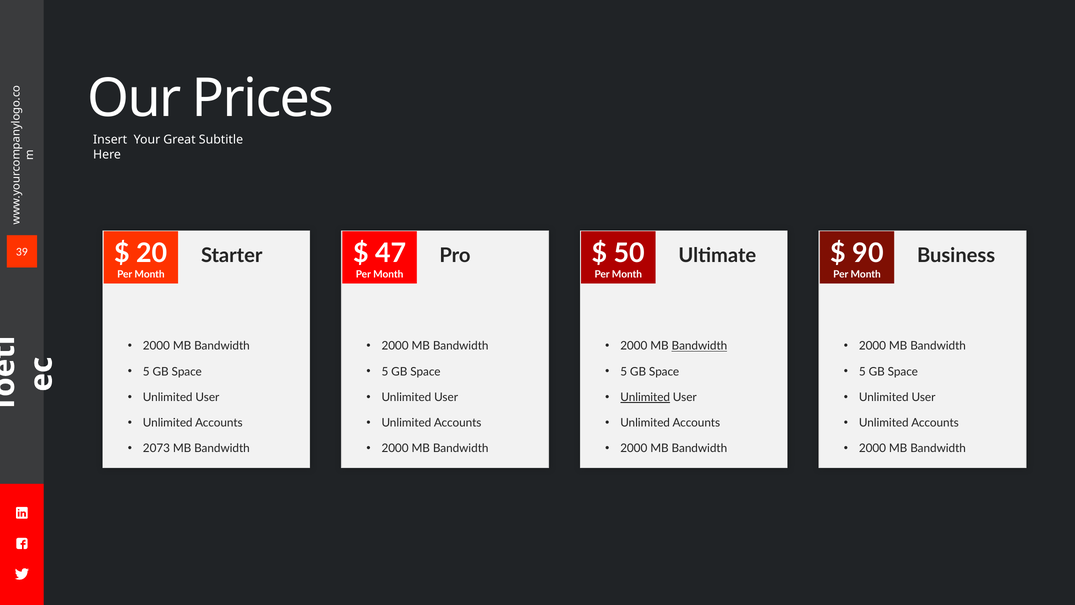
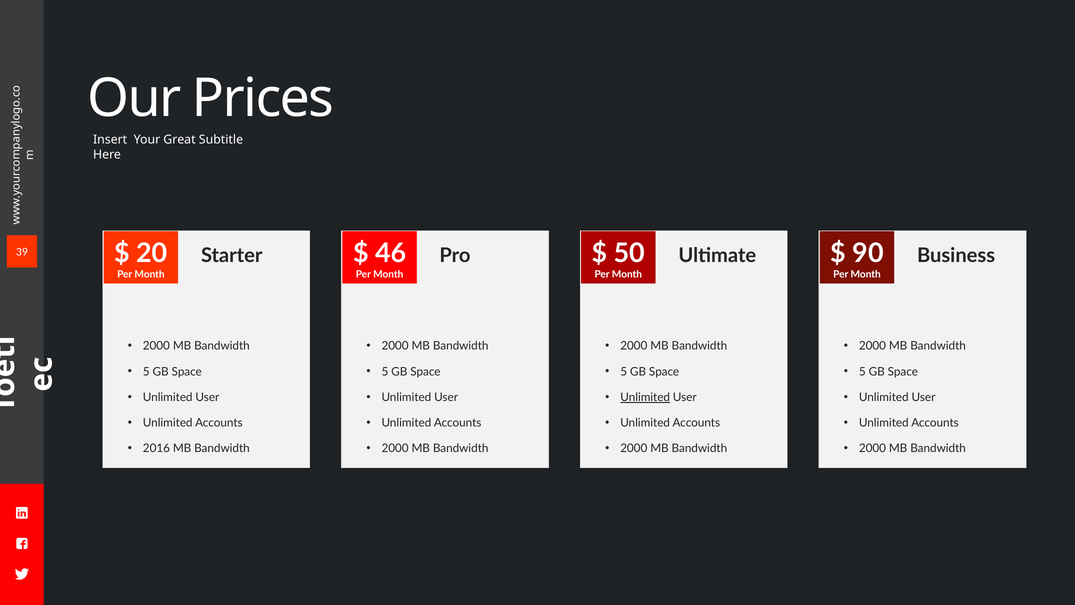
47: 47 -> 46
Bandwidth at (699, 346) underline: present -> none
2073: 2073 -> 2016
